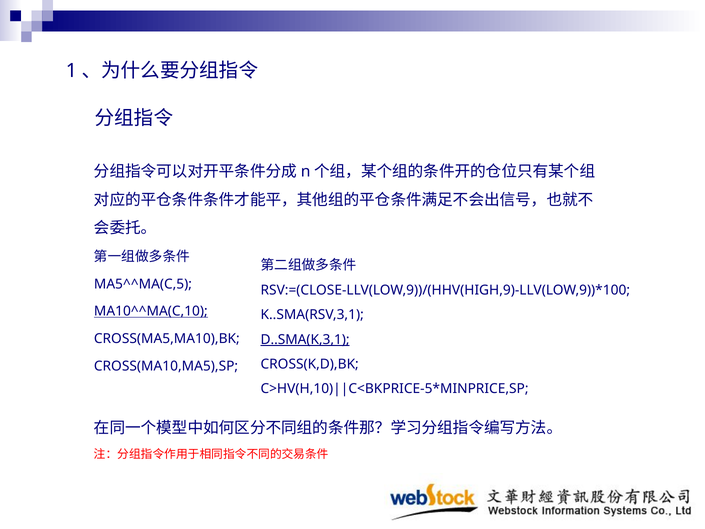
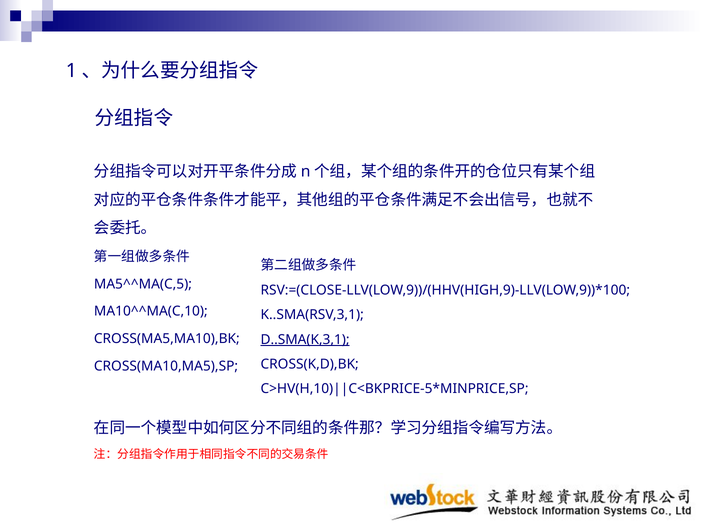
MA10^^MA(C,10 underline: present -> none
